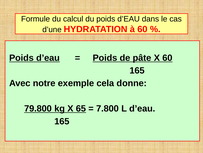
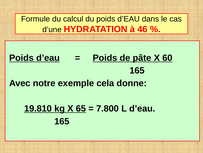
à 60: 60 -> 46
79.800: 79.800 -> 19.810
